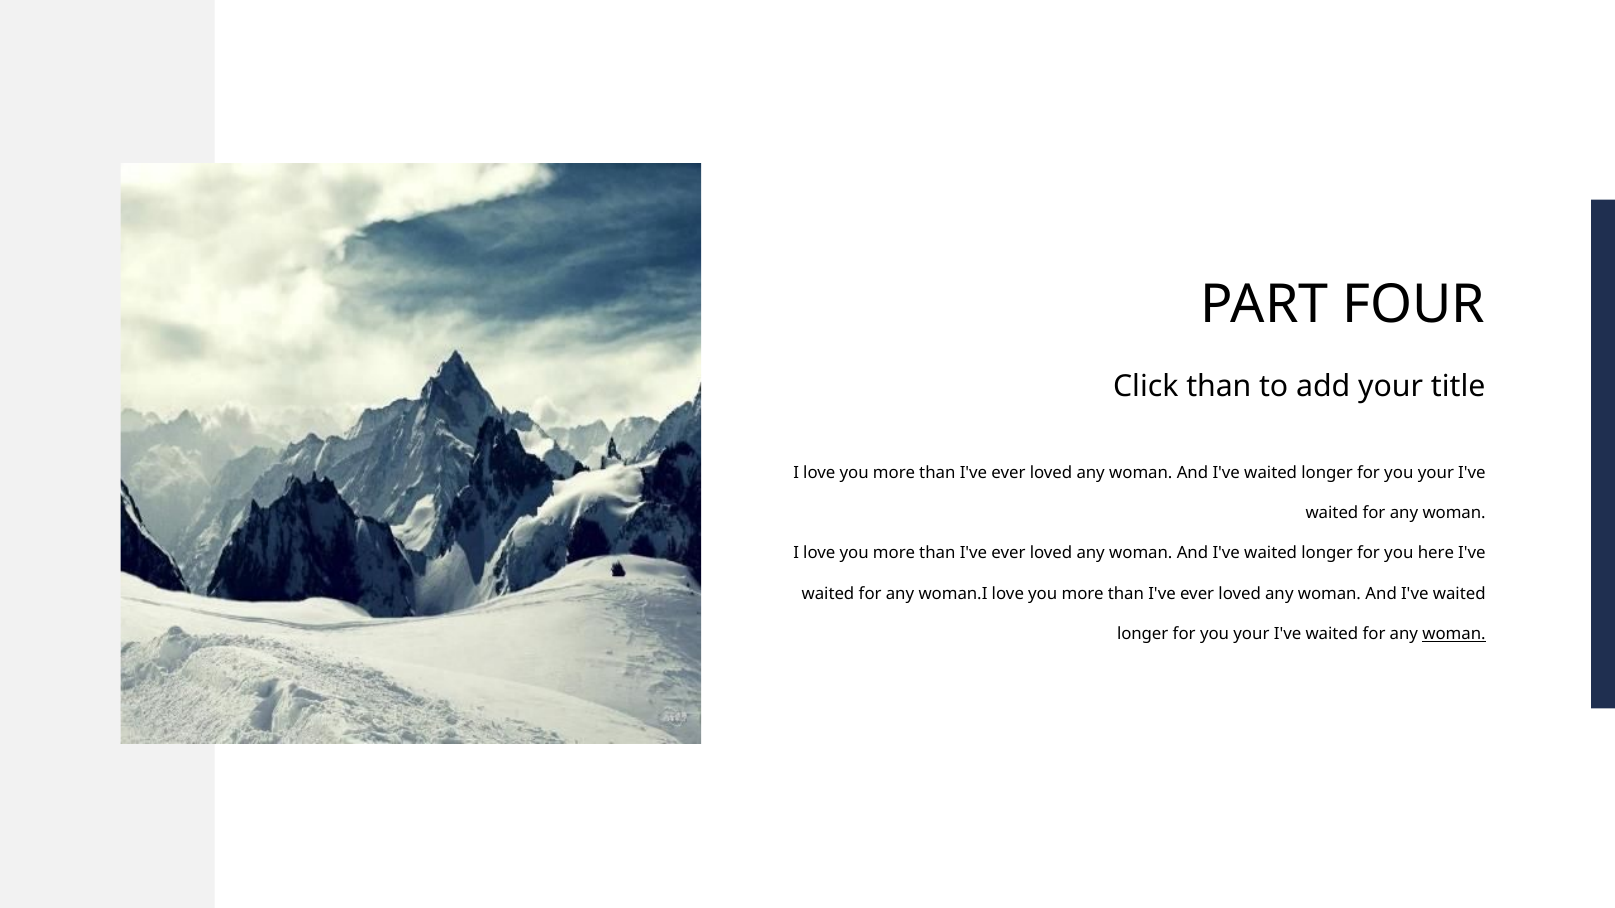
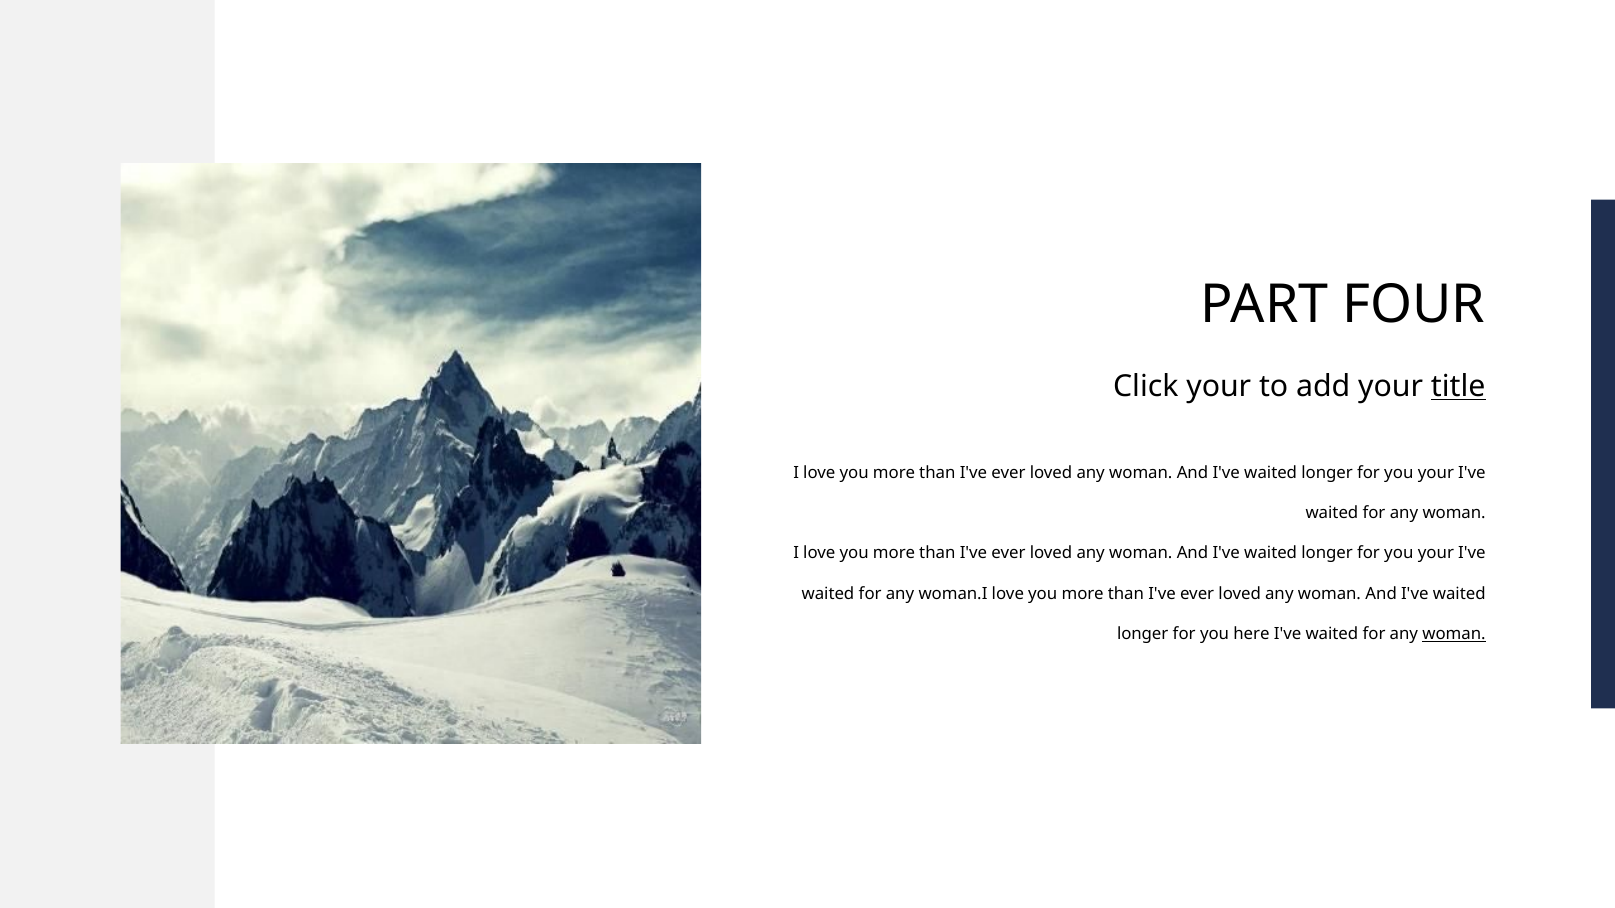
Click than: than -> your
title underline: none -> present
here at (1436, 554): here -> your
your at (1251, 634): your -> here
